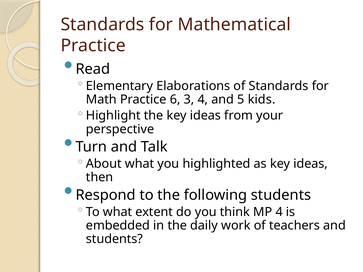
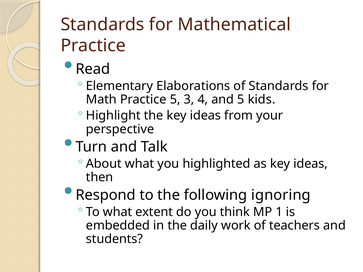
Practice 6: 6 -> 5
following students: students -> ignoring
MP 4: 4 -> 1
